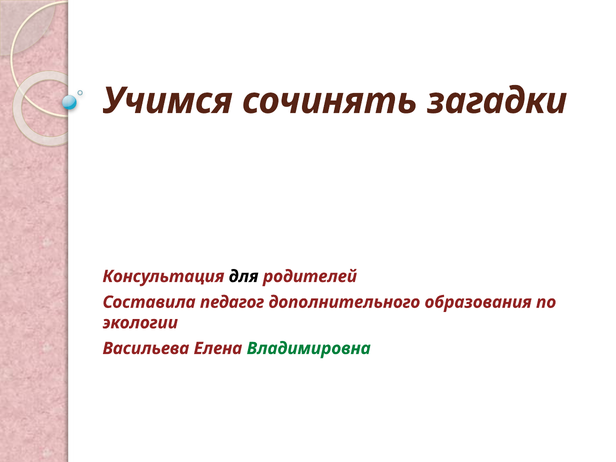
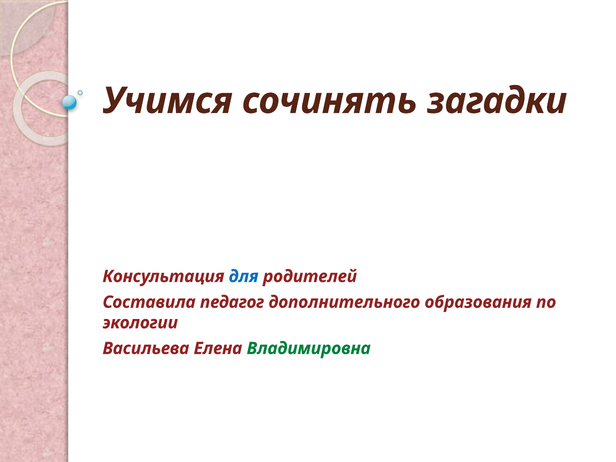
для colour: black -> blue
